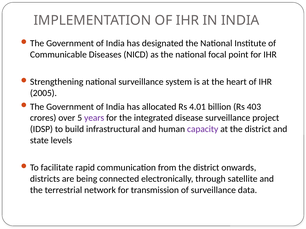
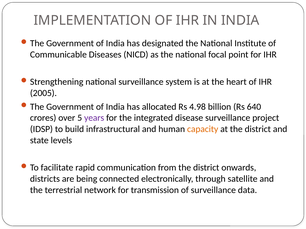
4.01: 4.01 -> 4.98
403: 403 -> 640
capacity colour: purple -> orange
